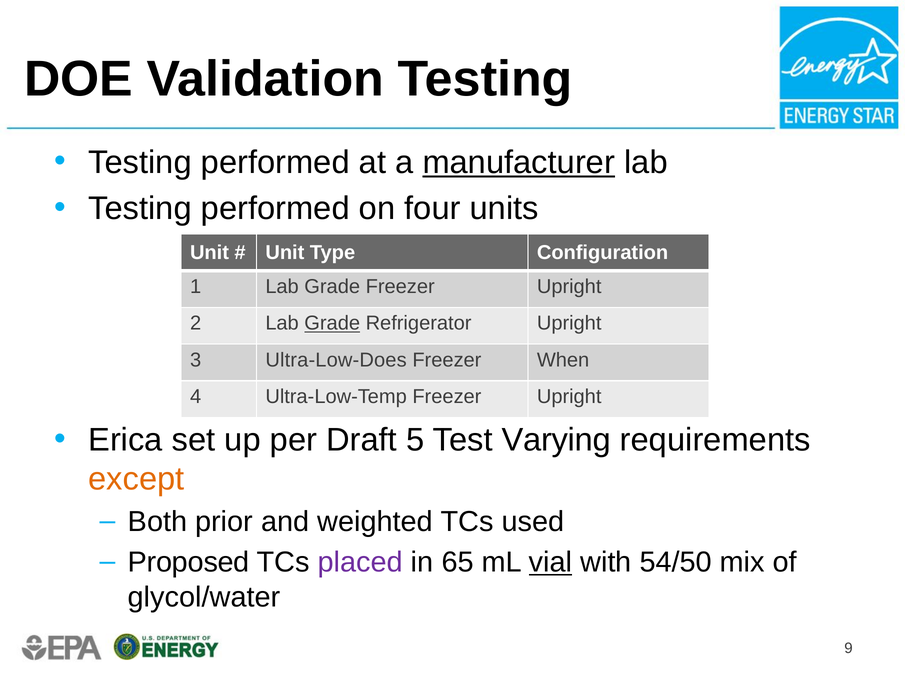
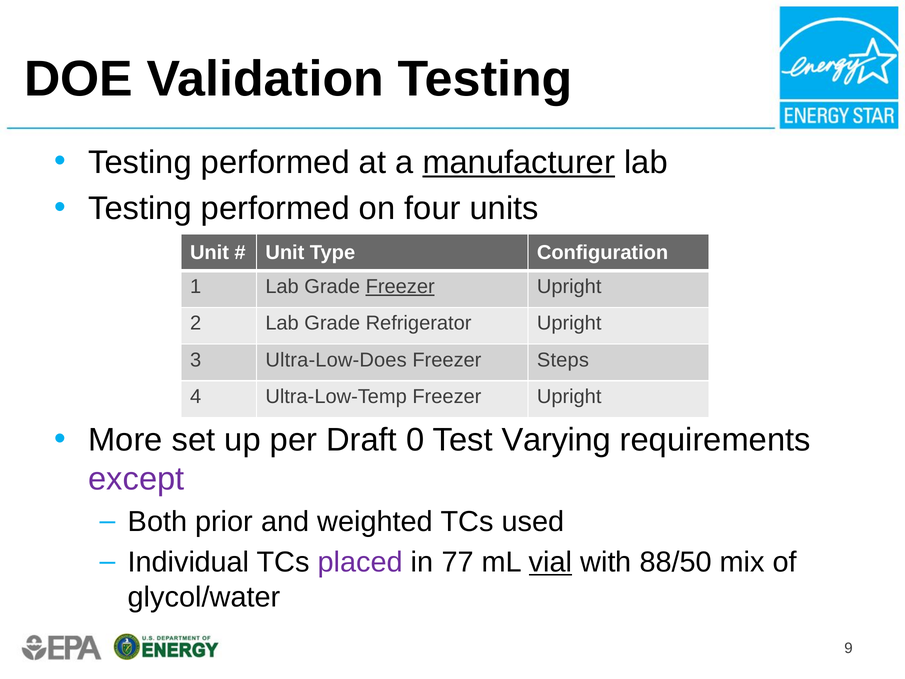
Freezer at (400, 286) underline: none -> present
Grade at (332, 323) underline: present -> none
When: When -> Steps
Erica: Erica -> More
5: 5 -> 0
except colour: orange -> purple
Proposed: Proposed -> Individual
65: 65 -> 77
54/50: 54/50 -> 88/50
